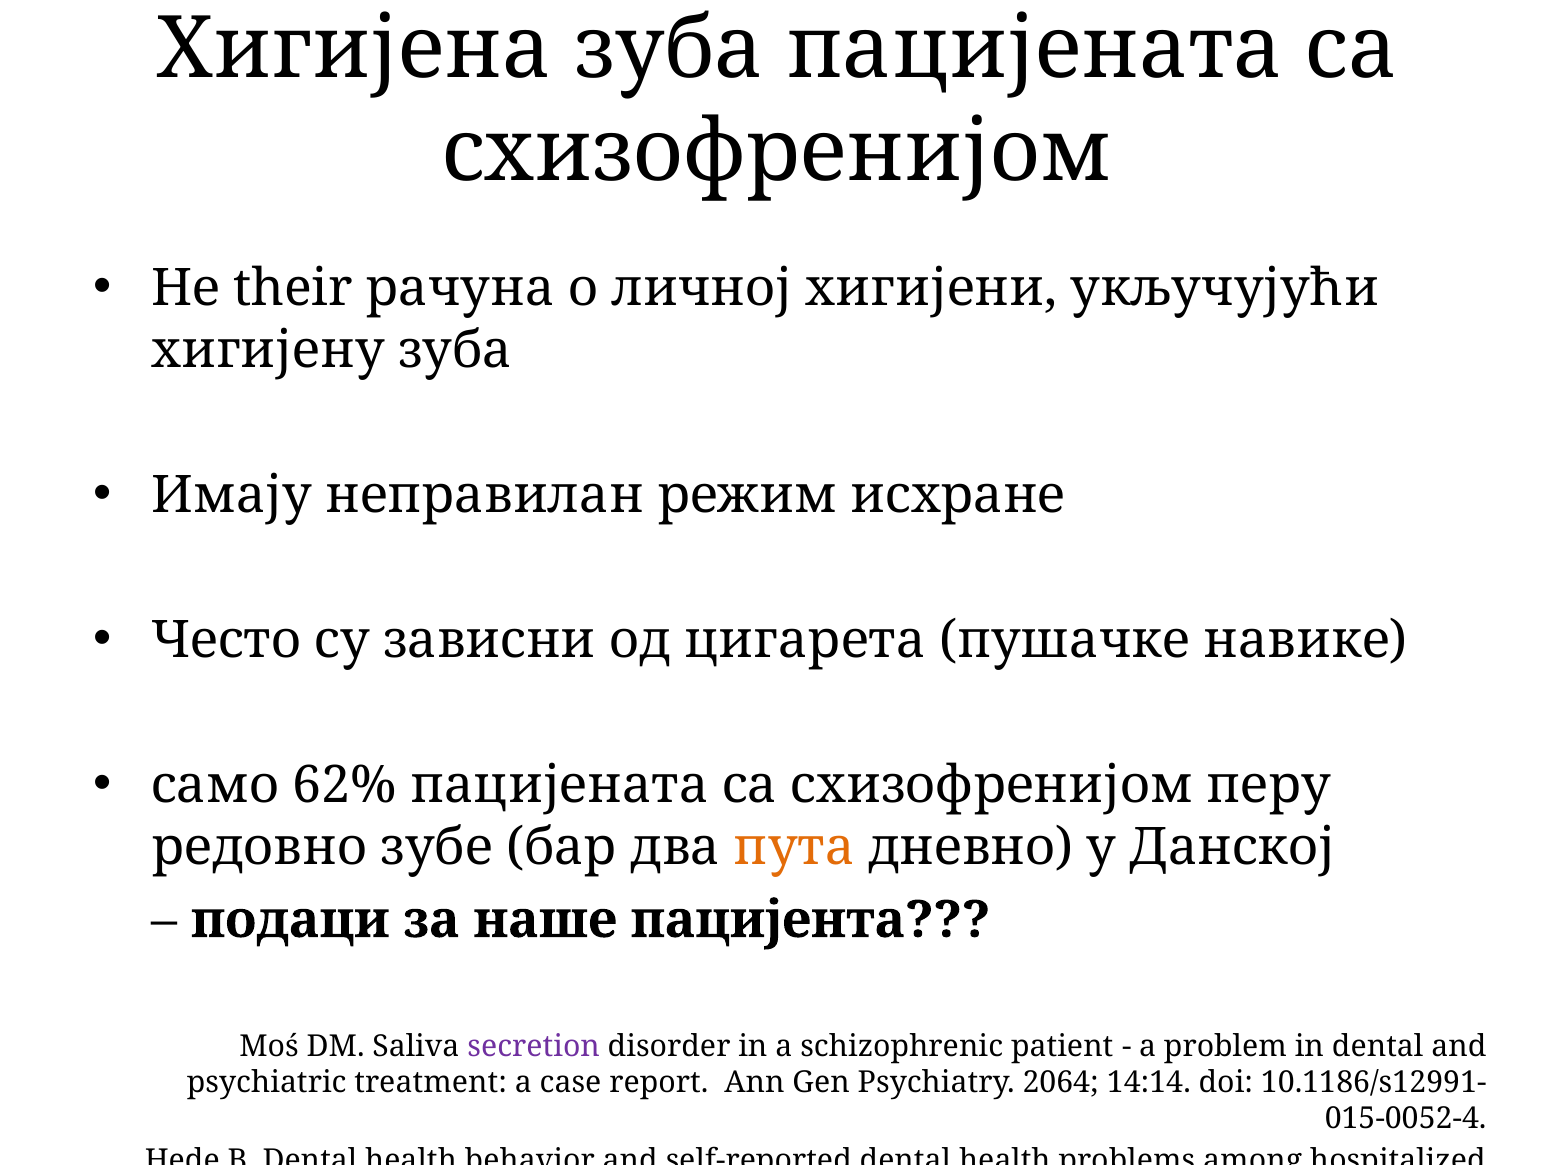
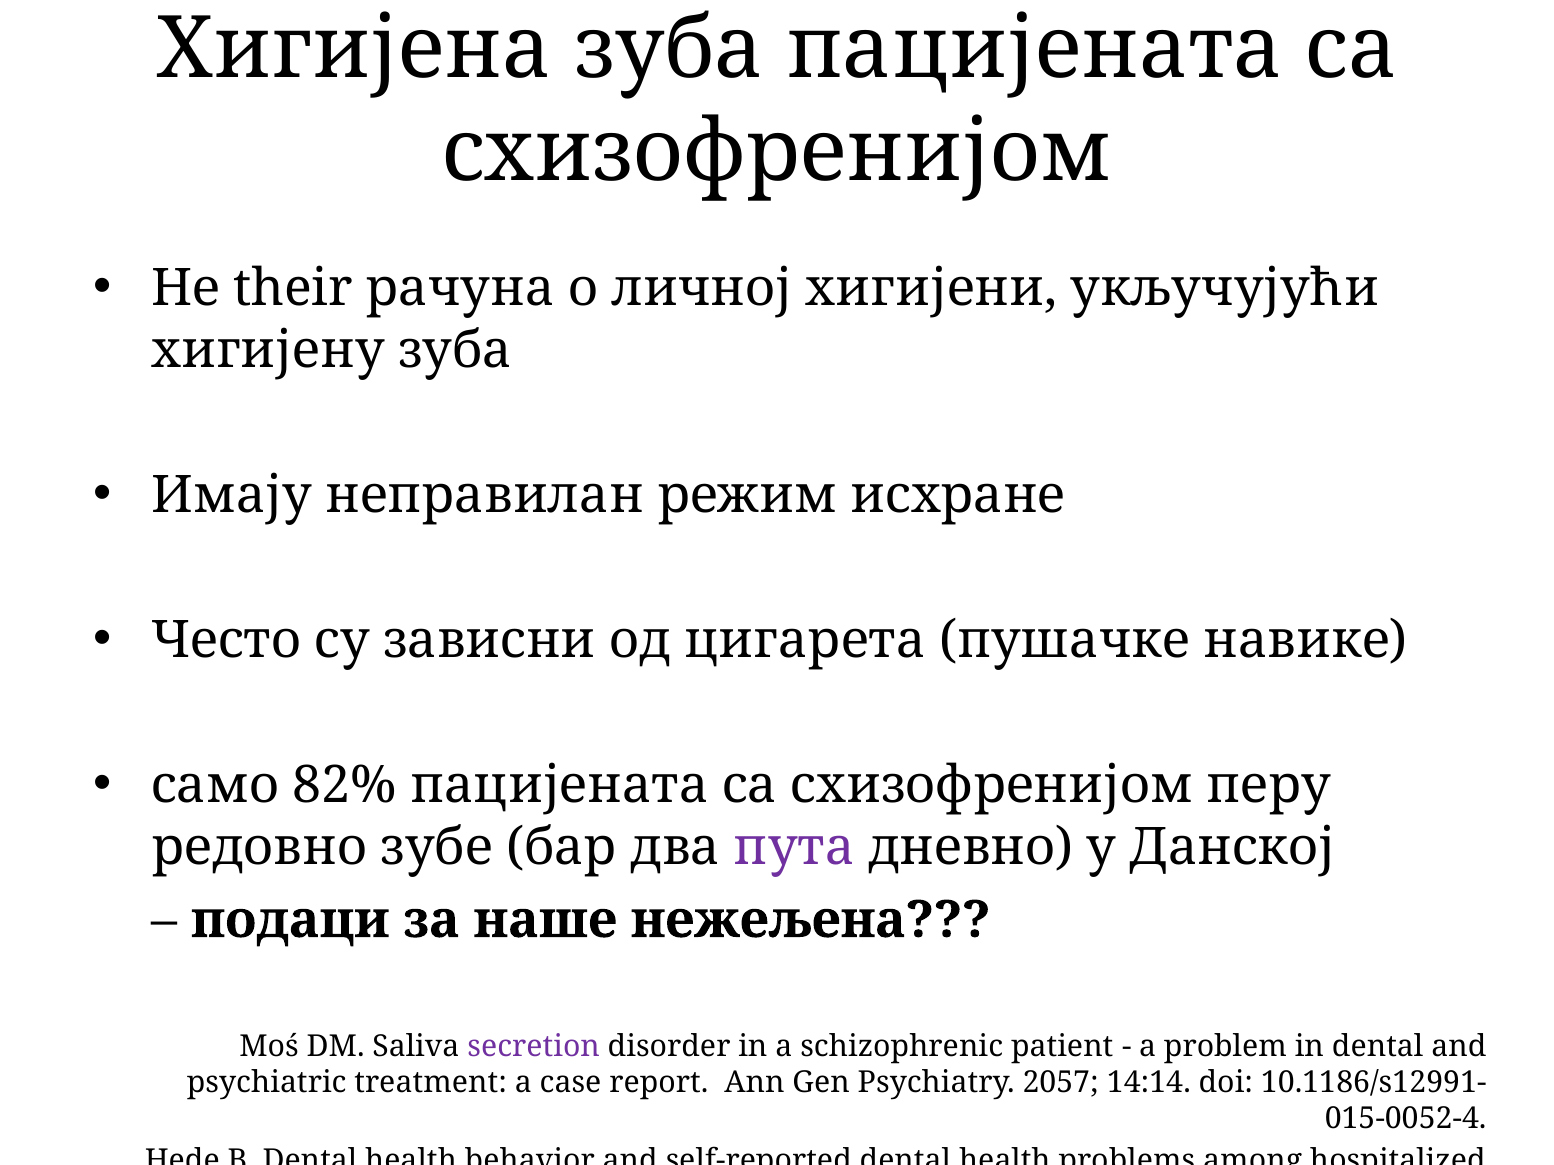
62%: 62% -> 82%
пута colour: orange -> purple
пацијента: пацијента -> нежељена
2064: 2064 -> 2057
